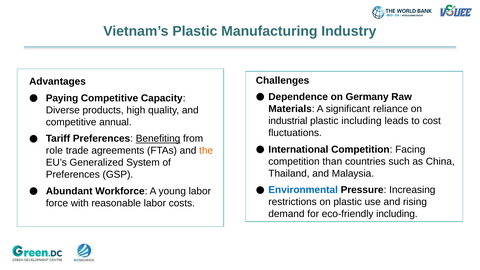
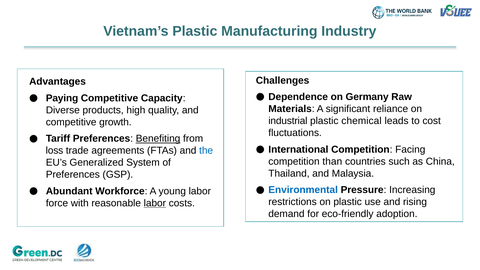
plastic including: including -> chemical
annual: annual -> growth
role: role -> loss
the colour: orange -> blue
labor at (155, 203) underline: none -> present
eco-friendly including: including -> adoption
